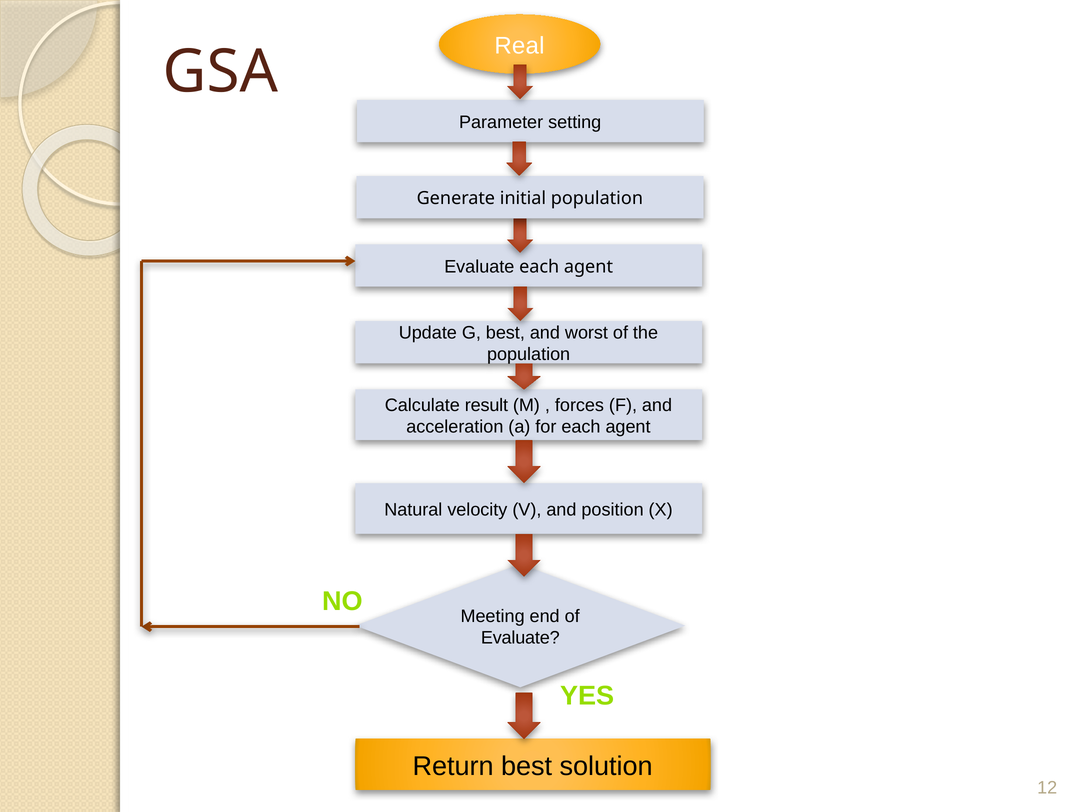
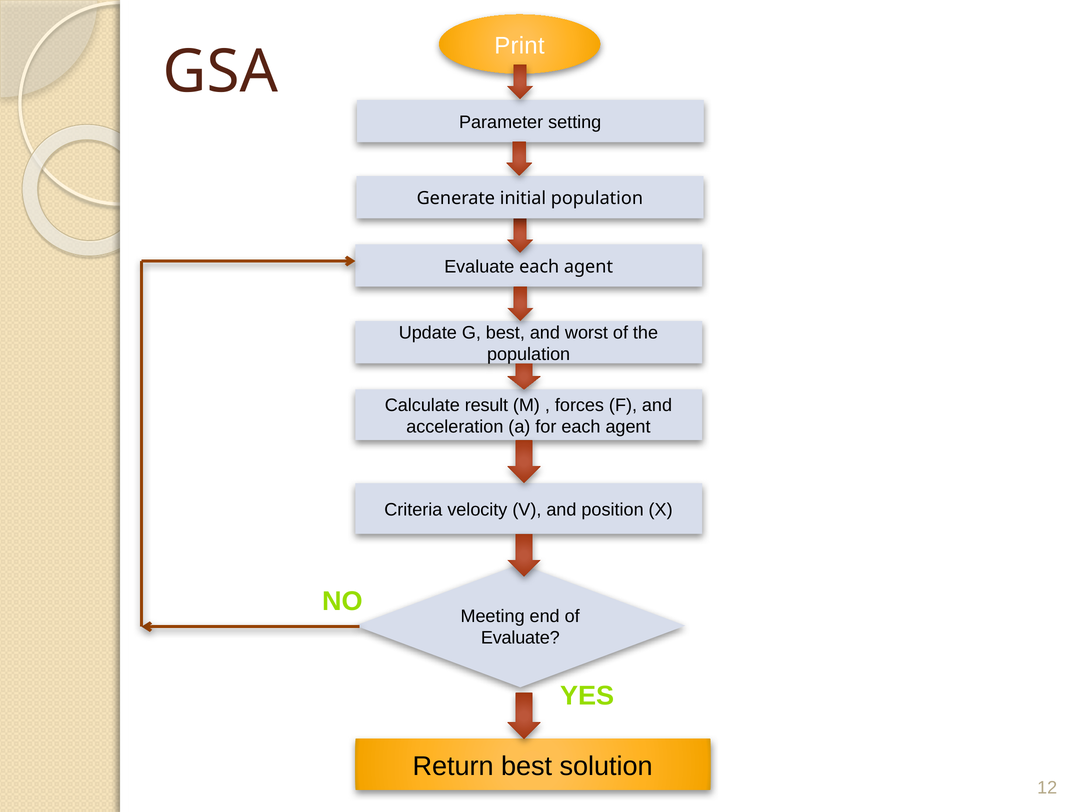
Real: Real -> Print
Natural: Natural -> Criteria
